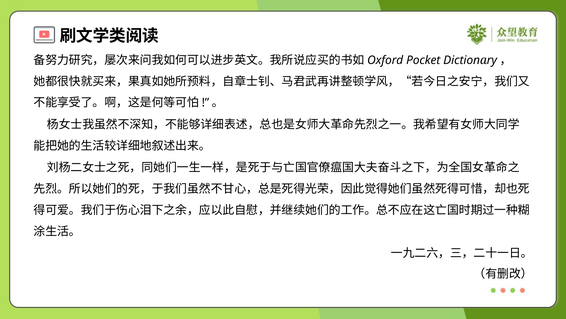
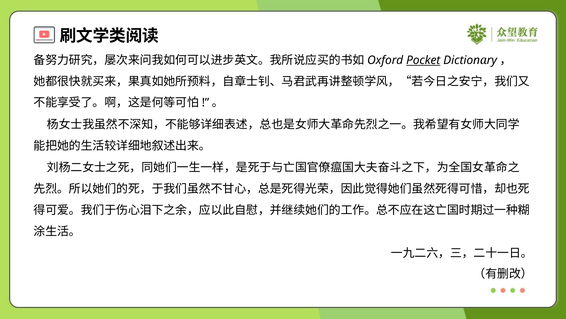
Pocket underline: none -> present
